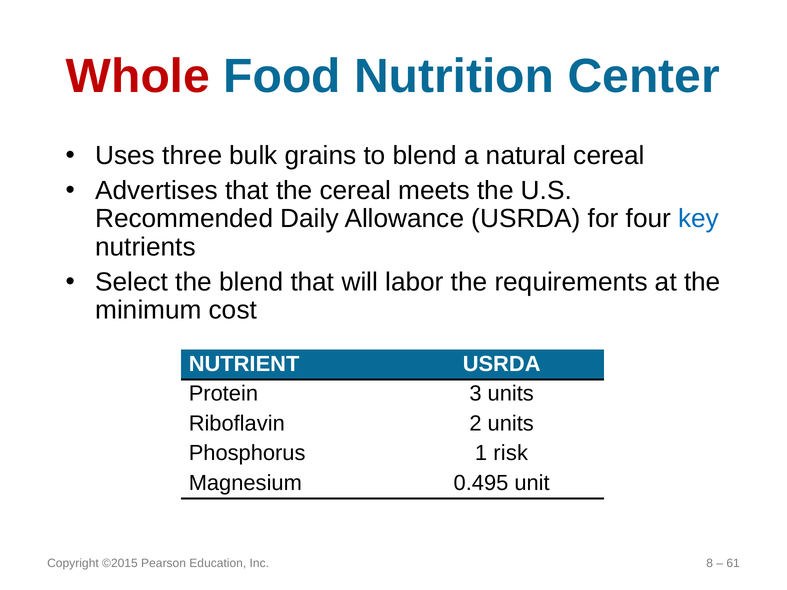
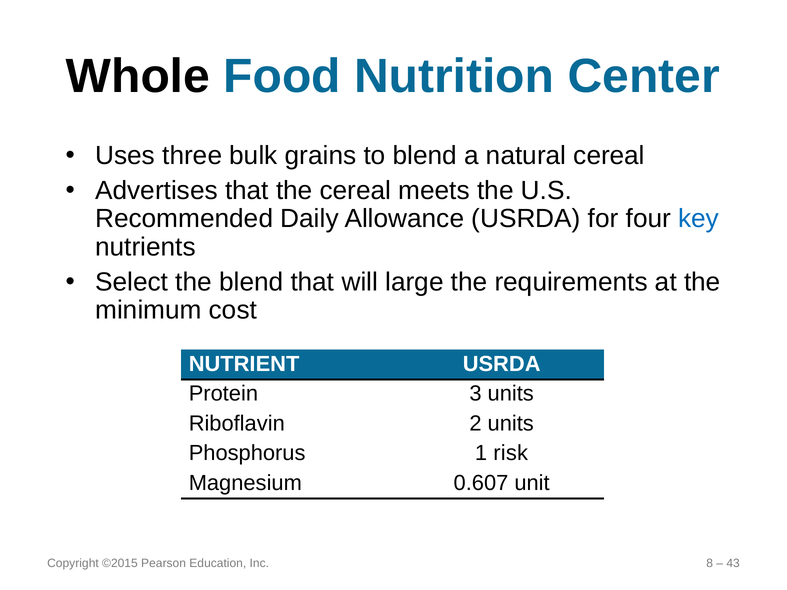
Whole colour: red -> black
labor: labor -> large
0.495: 0.495 -> 0.607
61: 61 -> 43
